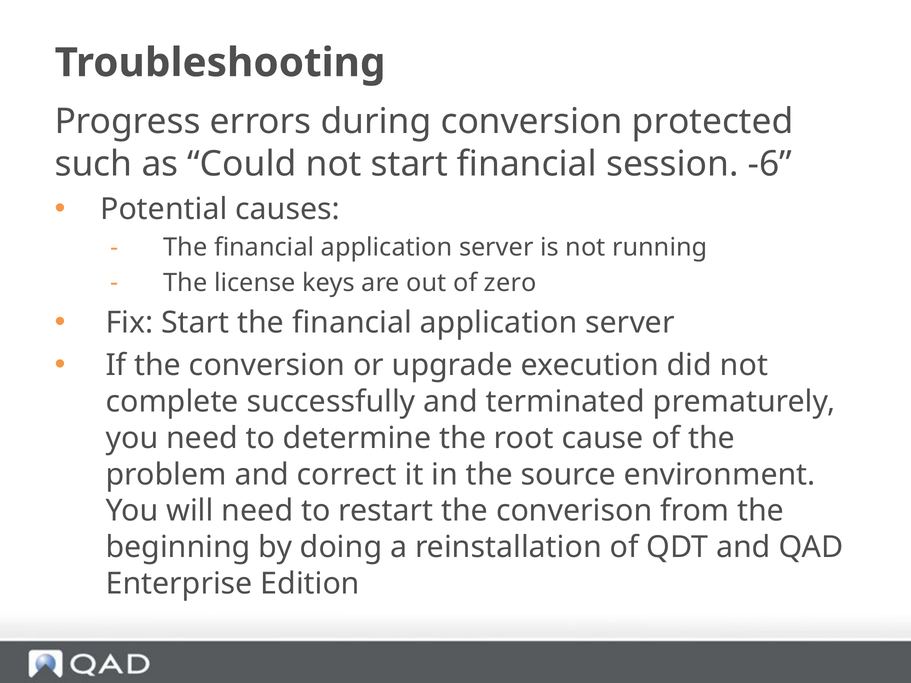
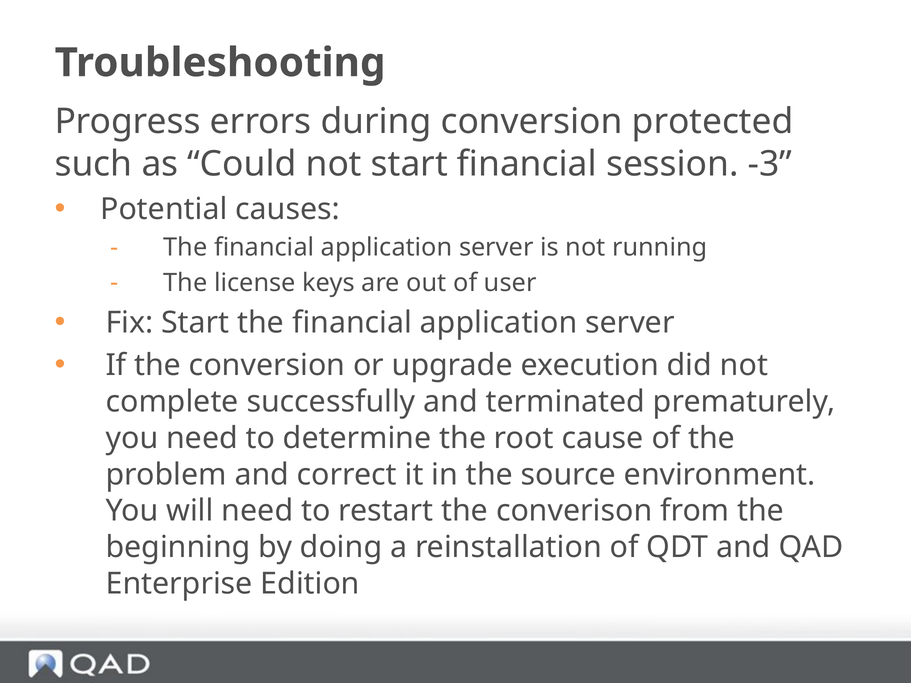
-6: -6 -> -3
zero: zero -> user
